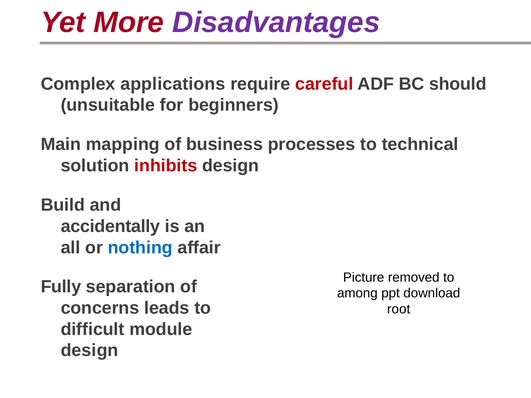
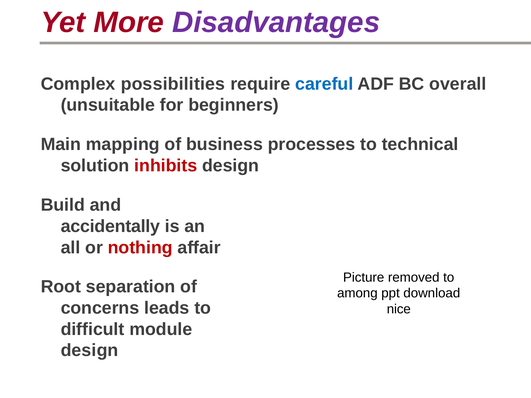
applications: applications -> possibilities
careful colour: red -> blue
should: should -> overall
nothing colour: blue -> red
Fully: Fully -> Root
root: root -> nice
